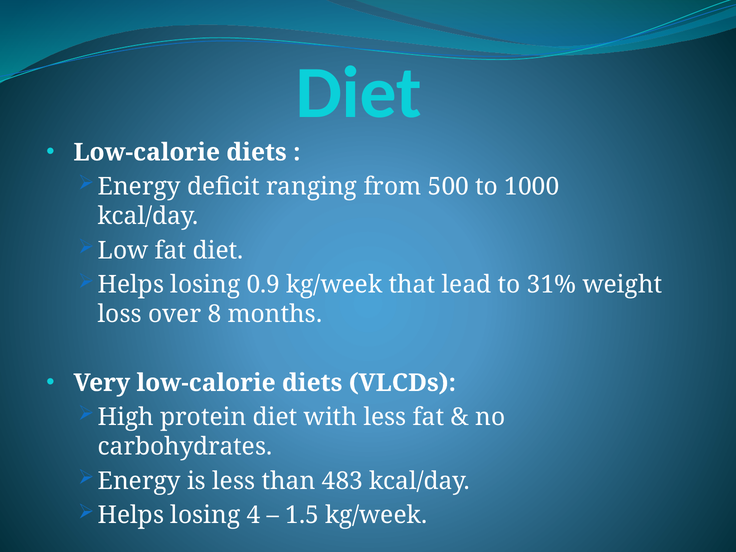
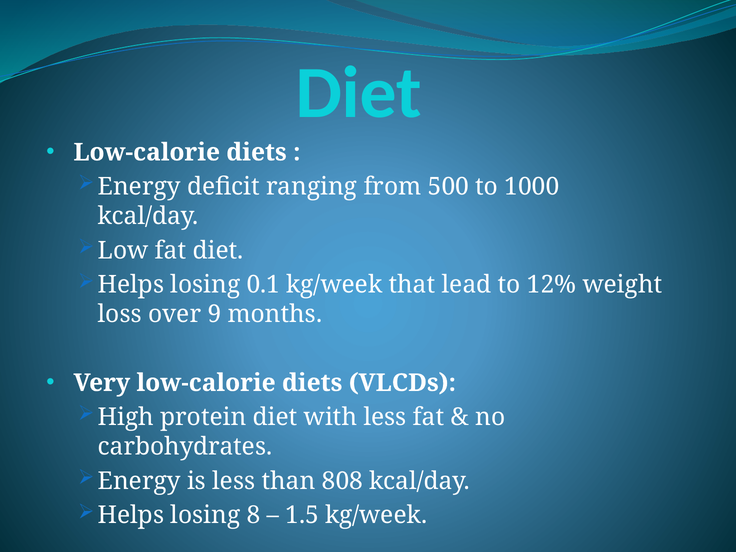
0.9: 0.9 -> 0.1
31%: 31% -> 12%
8: 8 -> 9
483: 483 -> 808
4: 4 -> 8
